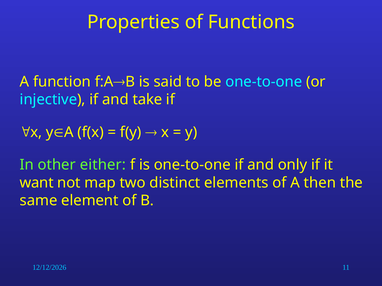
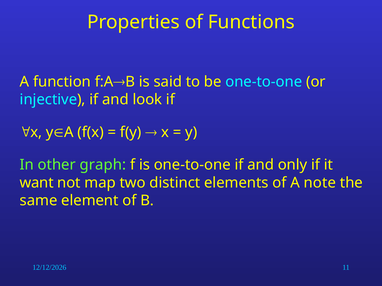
take: take -> look
either: either -> graph
then: then -> note
